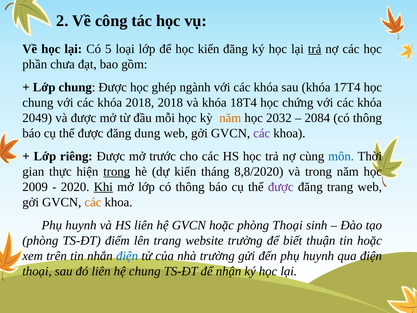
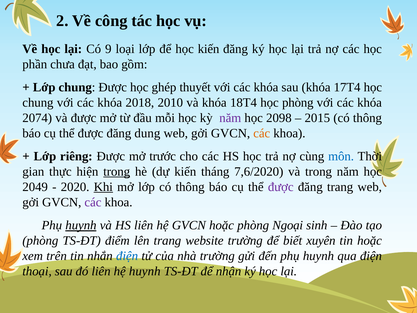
5: 5 -> 9
trả at (315, 49) underline: present -> none
ngành: ngành -> thuyết
2018 2018: 2018 -> 2010
học chứng: chứng -> phòng
2049: 2049 -> 2074
năm at (230, 118) colour: orange -> purple
2032: 2032 -> 2098
2084: 2084 -> 2015
các at (262, 133) colour: purple -> orange
8,8/2020: 8,8/2020 -> 7,6/2020
2009: 2009 -> 2049
các at (93, 202) colour: orange -> purple
huynh at (81, 225) underline: none -> present
phòng Thoại: Thoại -> Ngoại
thuận: thuận -> xuyên
hệ chung: chung -> huynh
